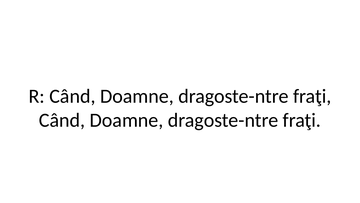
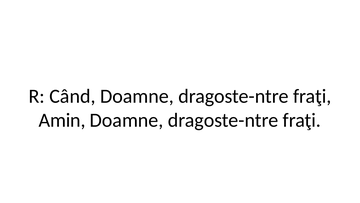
Când at (62, 120): Când -> Amin
